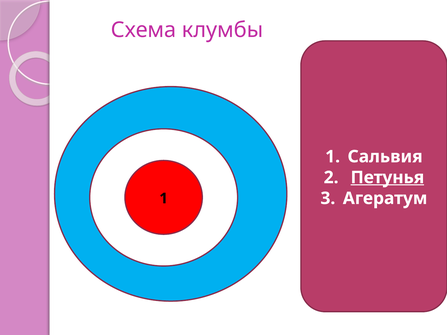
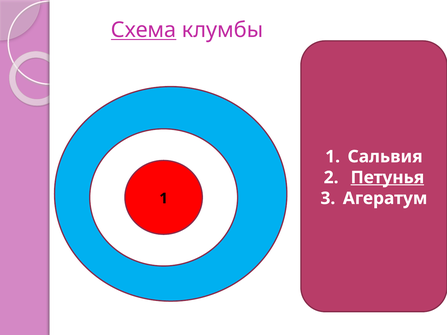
Схема underline: none -> present
